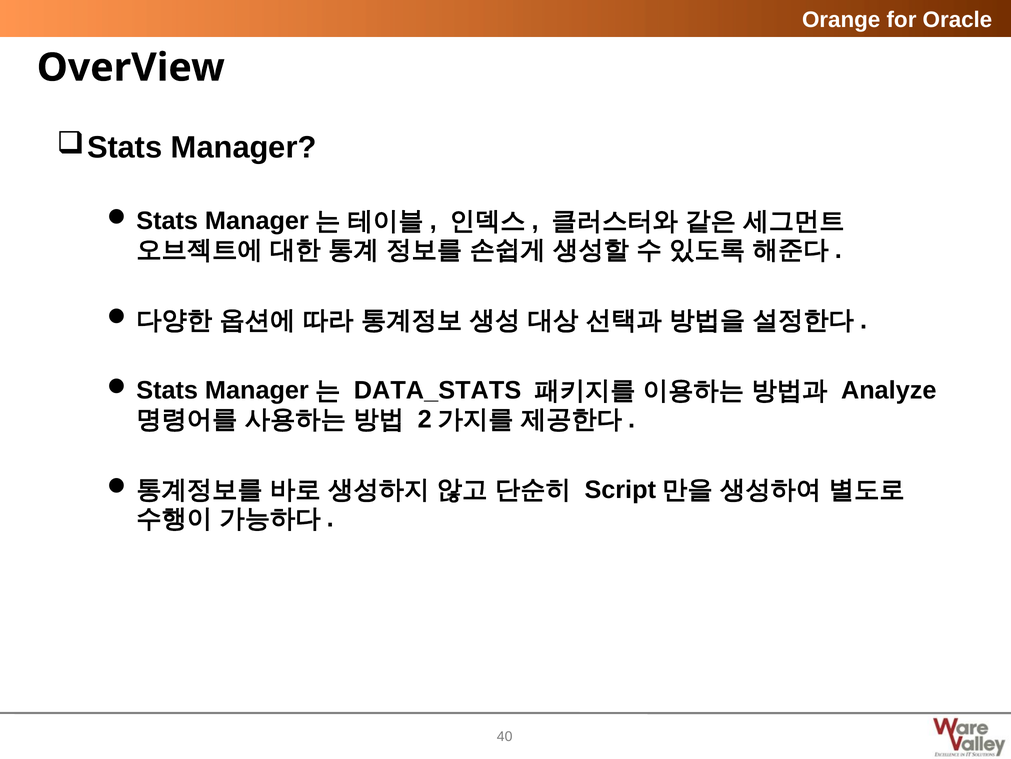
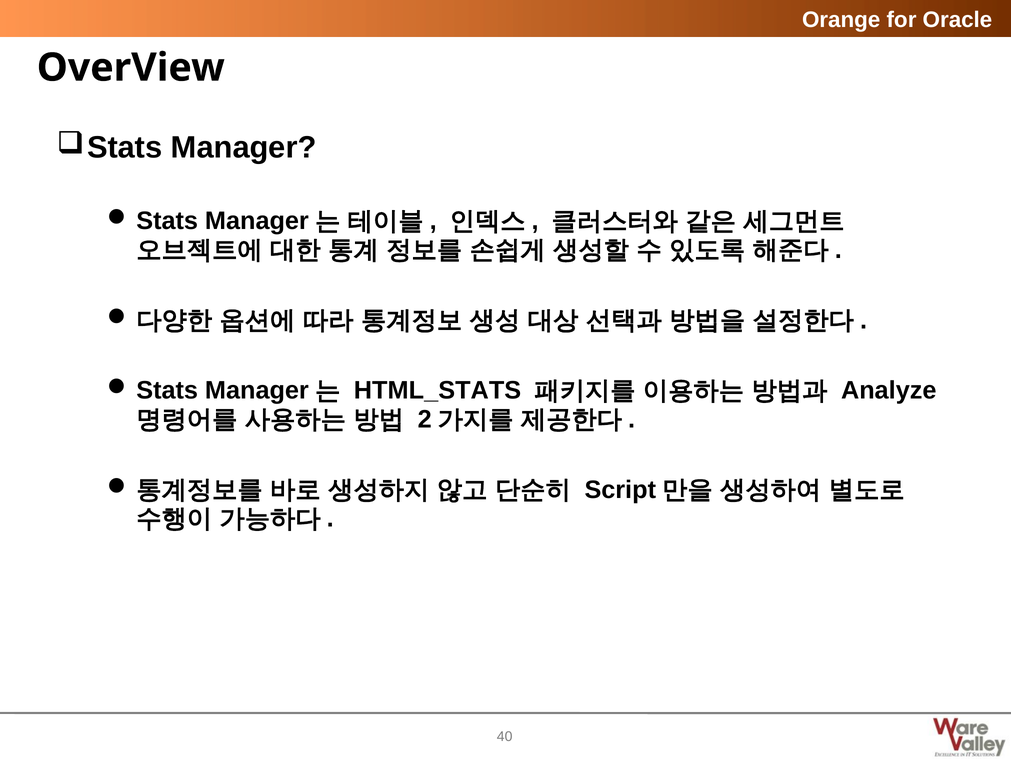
DATA_STATS: DATA_STATS -> HTML_STATS
